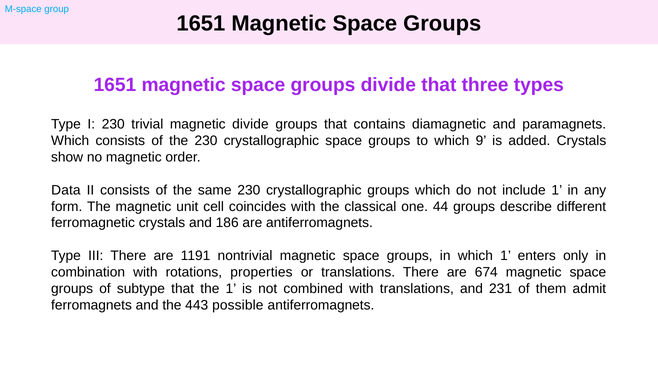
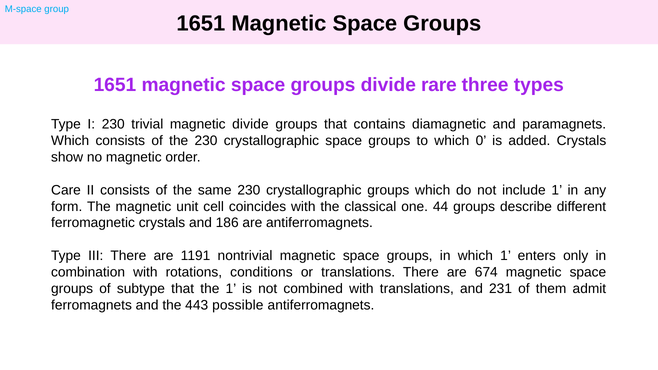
divide that: that -> rare
9: 9 -> 0
Data: Data -> Care
properties: properties -> conditions
